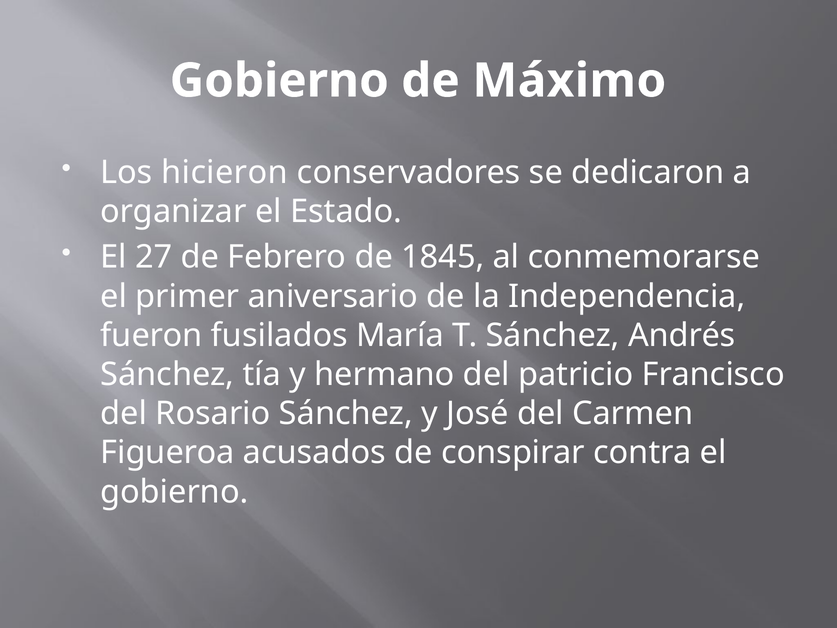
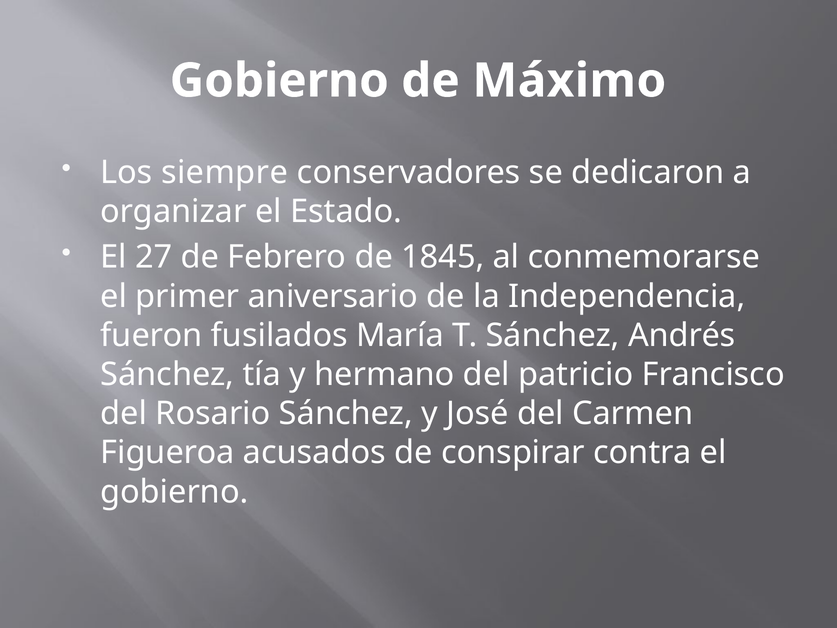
hicieron: hicieron -> siempre
